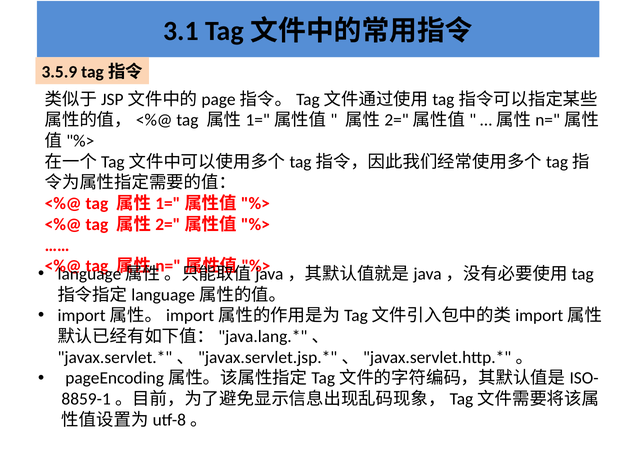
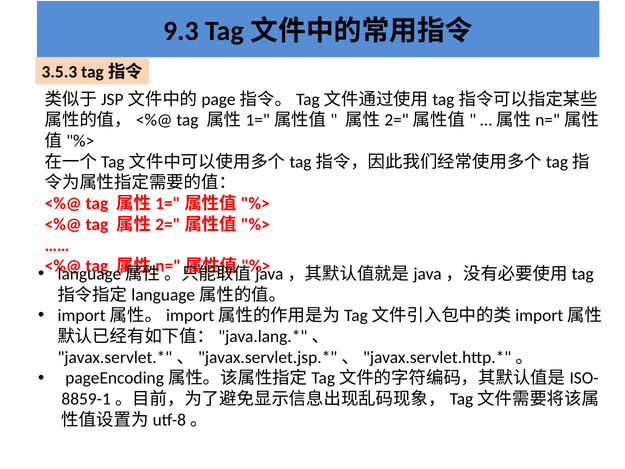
3.1: 3.1 -> 9.3
3.5.9: 3.5.9 -> 3.5.3
